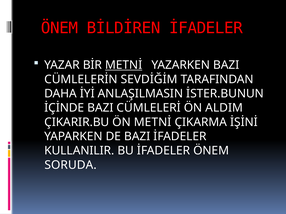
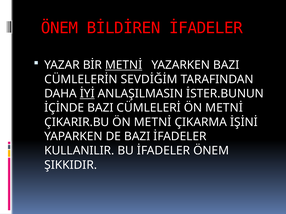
İYİ underline: none -> present
CÜMLELERİ ÖN ALDIM: ALDIM -> METNİ
SORUDA: SORUDA -> ŞIKKIDIR
